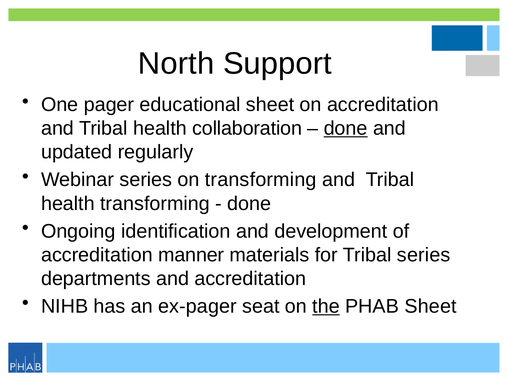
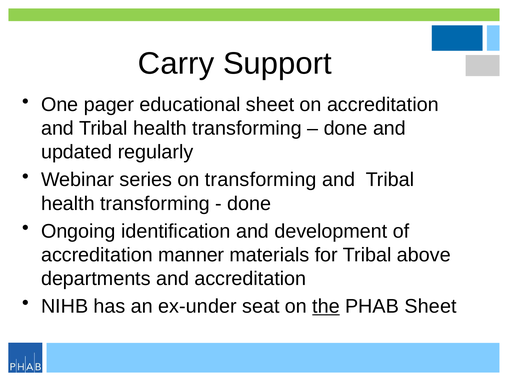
North: North -> Carry
collaboration at (247, 128): collaboration -> transforming
done at (346, 128) underline: present -> none
Tribal series: series -> above
ex-pager: ex-pager -> ex-under
